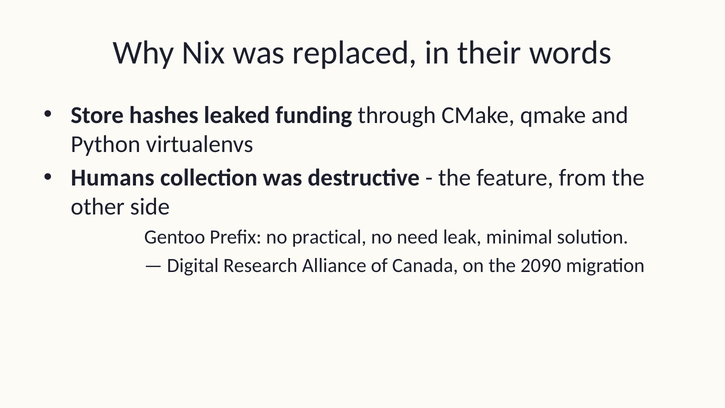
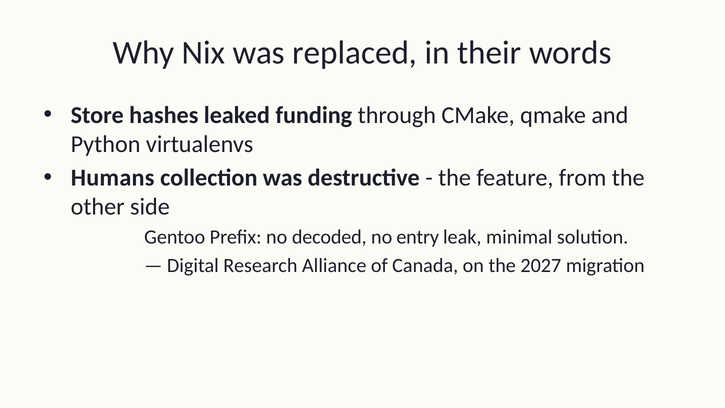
practical: practical -> decoded
need: need -> entry
2090: 2090 -> 2027
